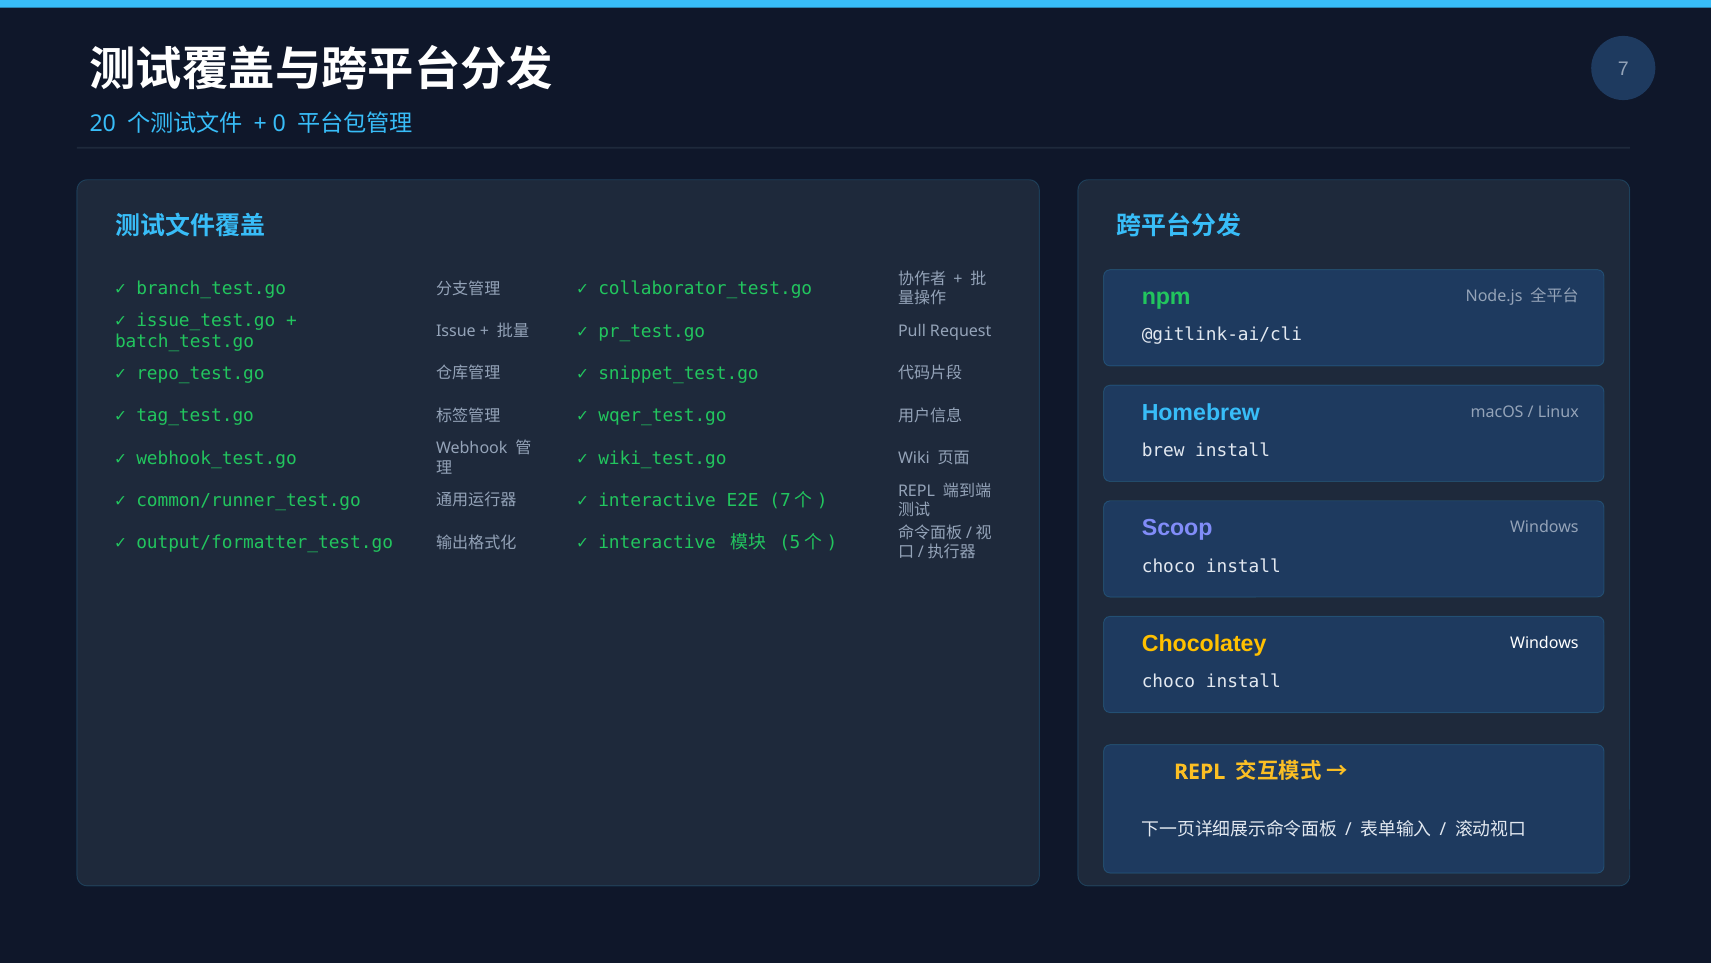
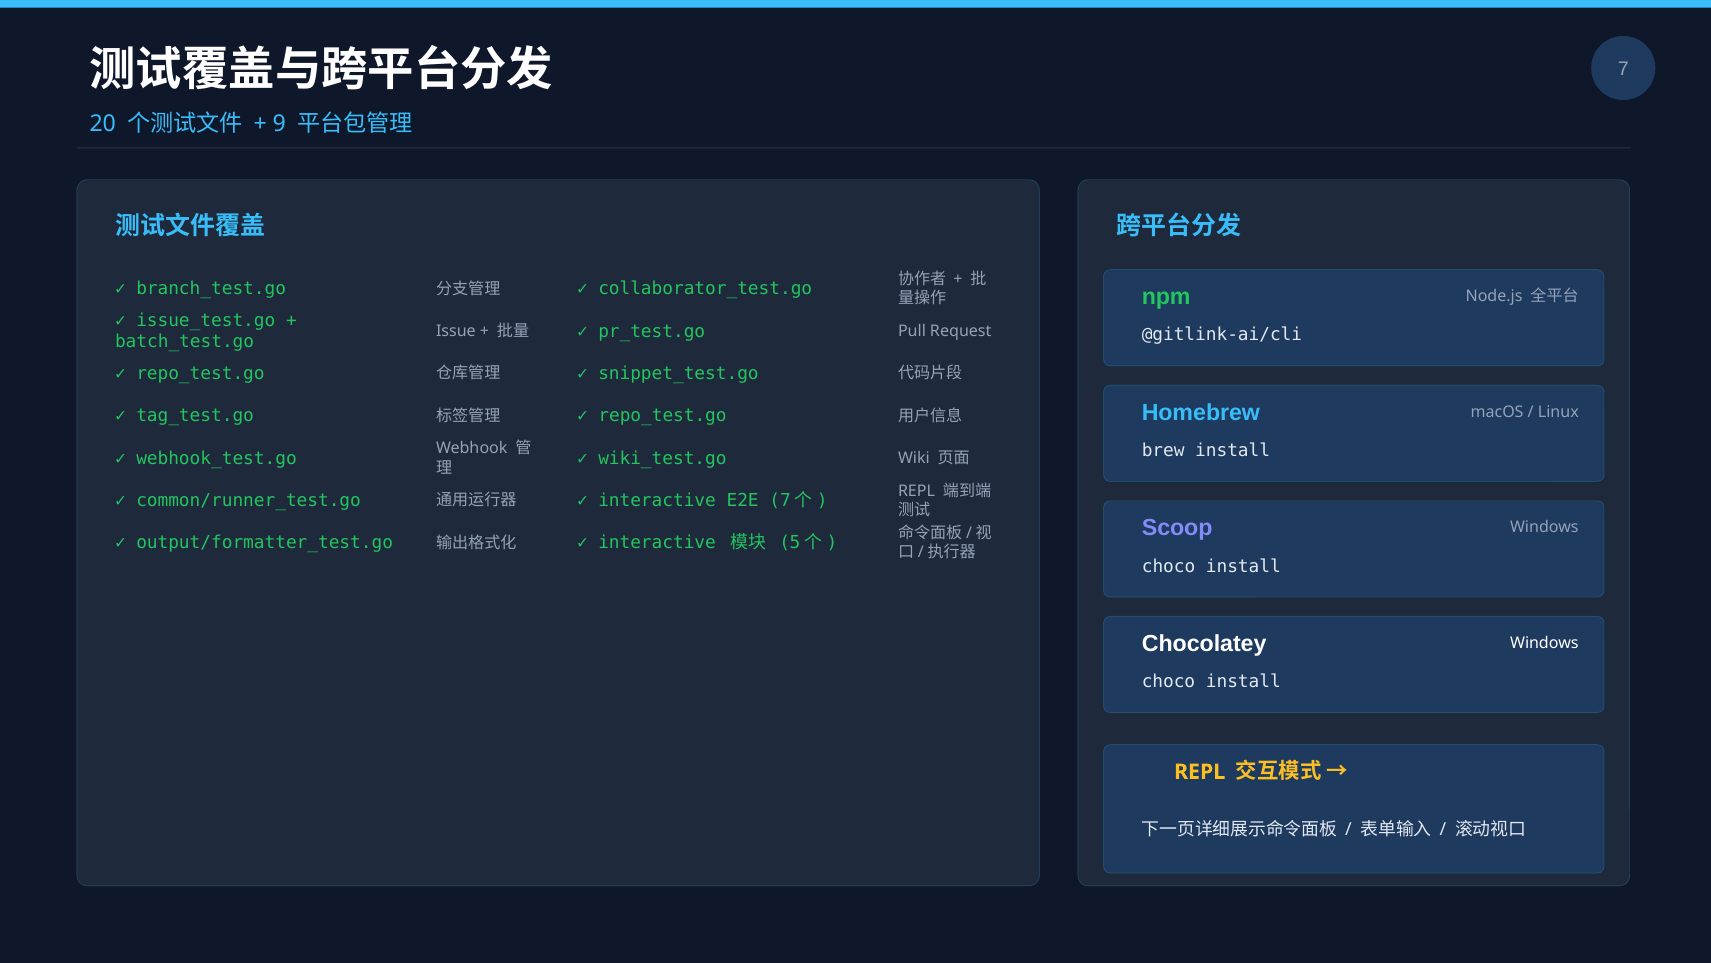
0: 0 -> 9
wqer_test.go at (663, 416): wqer_test.go -> repo_test.go
Chocolatey colour: yellow -> white
